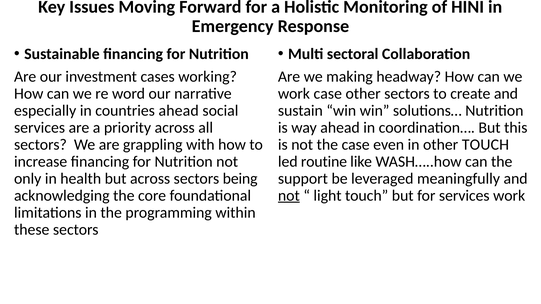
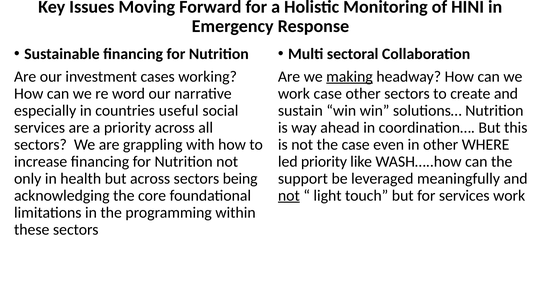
making underline: none -> present
countries ahead: ahead -> useful
other TOUCH: TOUCH -> WHERE
led routine: routine -> priority
